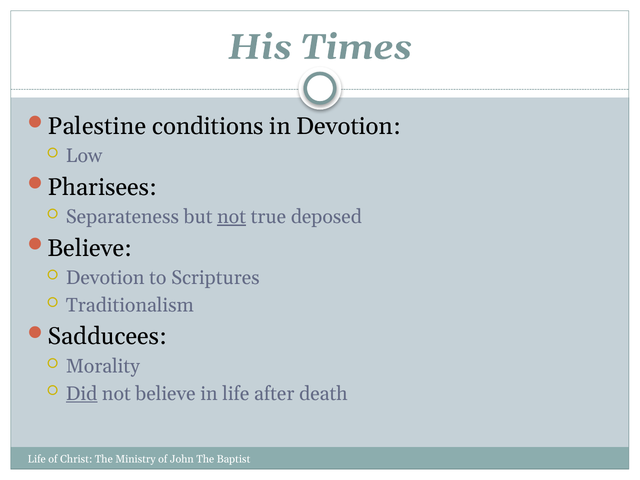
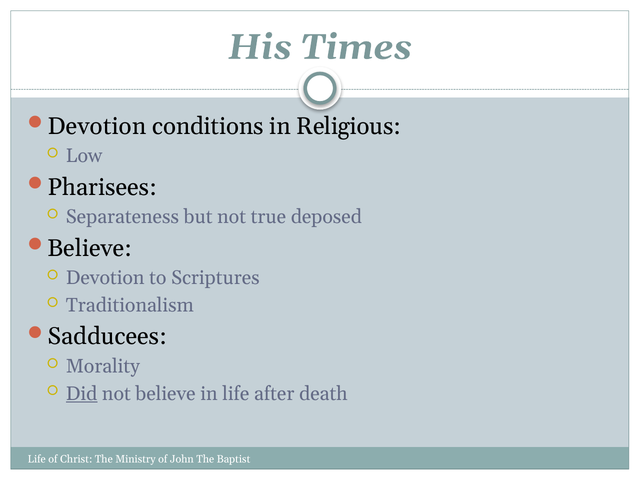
Palestine at (97, 126): Palestine -> Devotion
in Devotion: Devotion -> Religious
not at (232, 217) underline: present -> none
